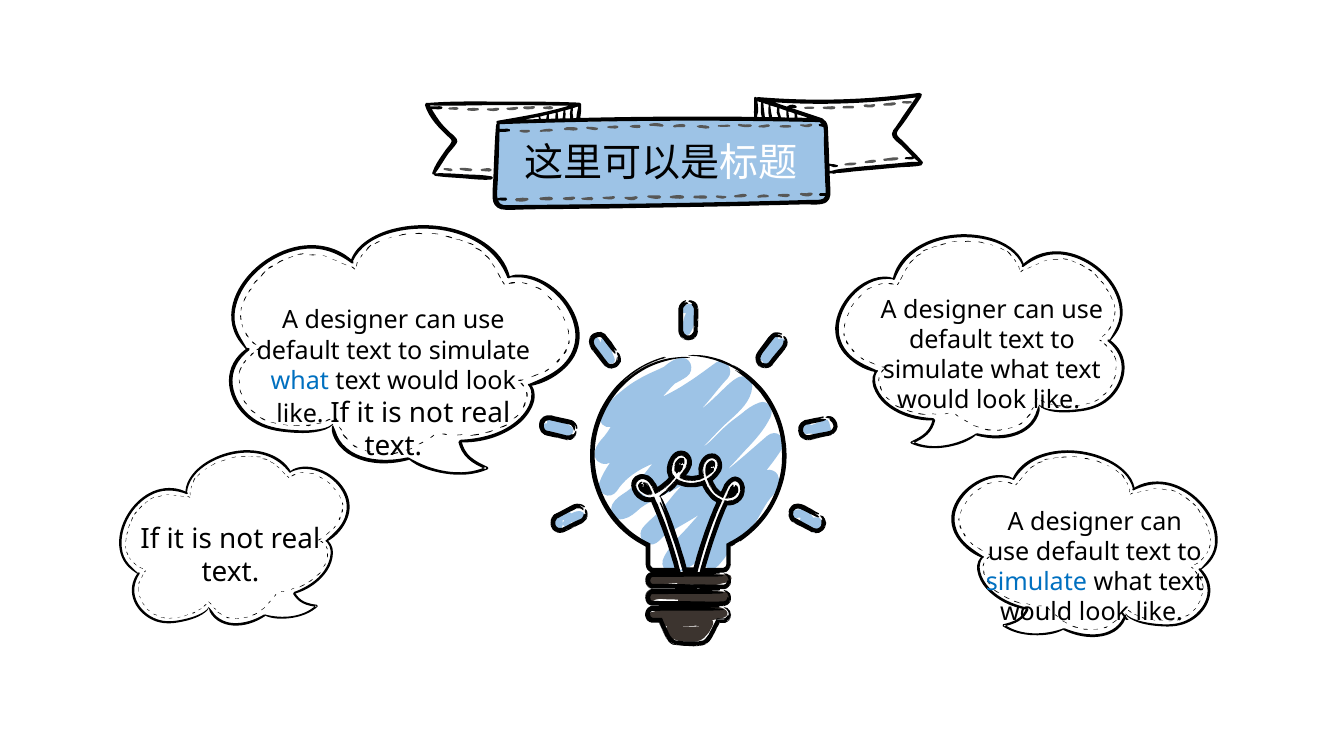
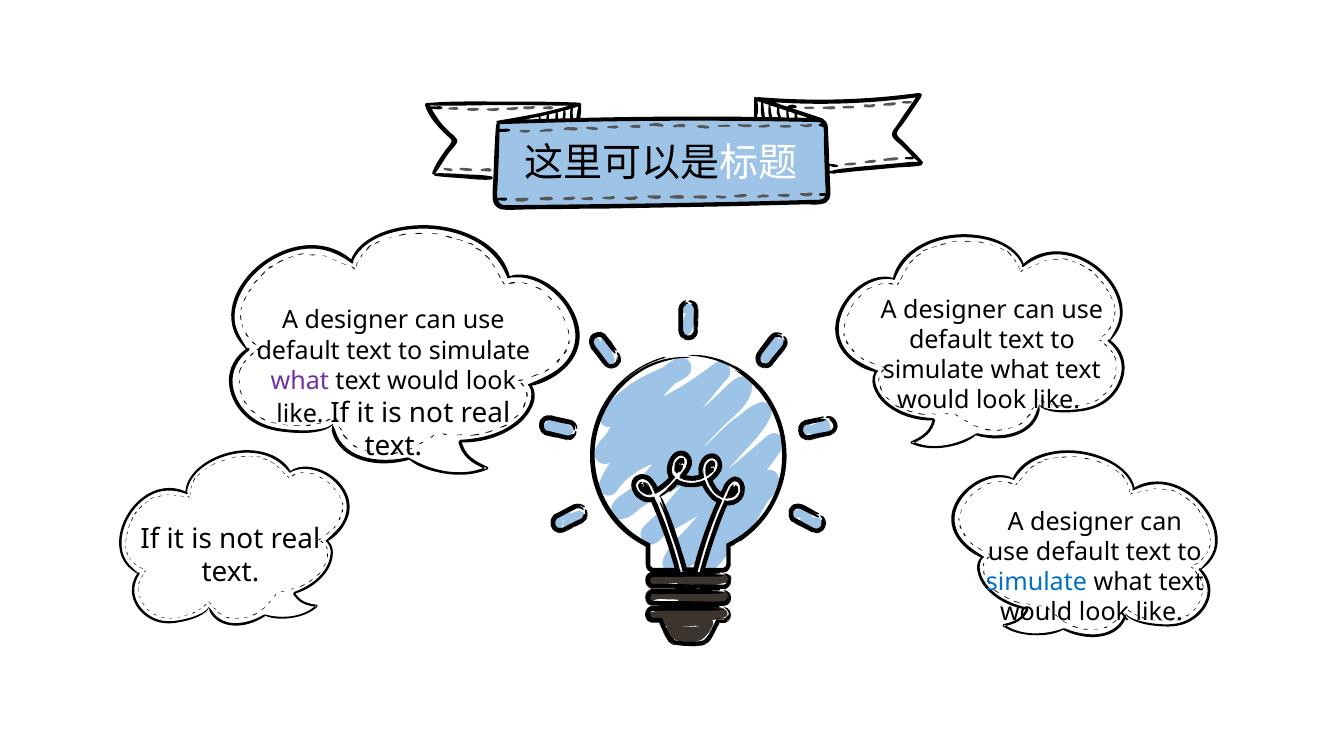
what at (300, 381) colour: blue -> purple
